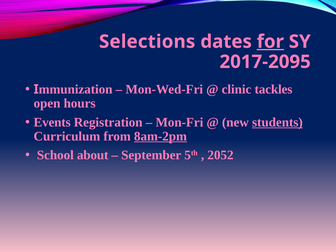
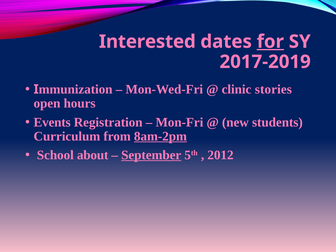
Selections: Selections -> Interested
2017-2095: 2017-2095 -> 2017-2019
tackles: tackles -> stories
students underline: present -> none
September underline: none -> present
2052: 2052 -> 2012
